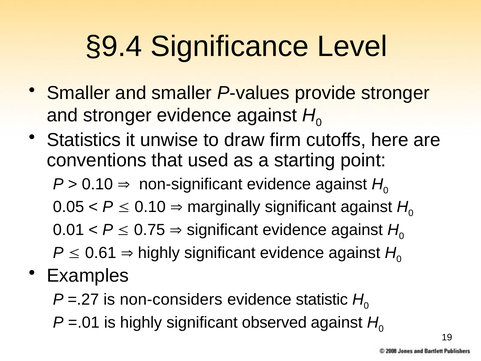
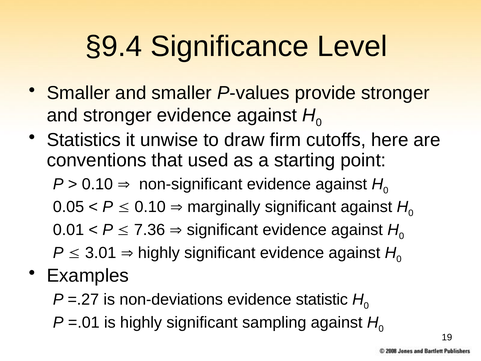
0.75: 0.75 -> 7.36
0.61: 0.61 -> 3.01
non-considers: non-considers -> non-deviations
observed: observed -> sampling
